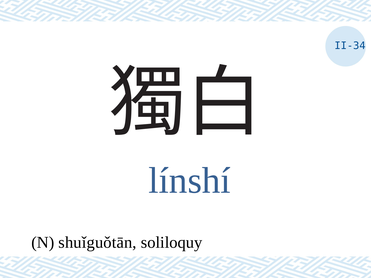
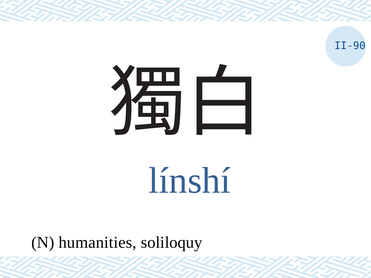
II-34: II-34 -> II-90
shuǐguǒtān: shuǐguǒtān -> humanities
